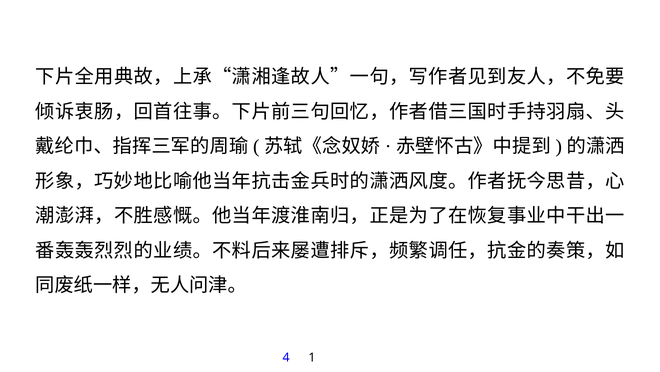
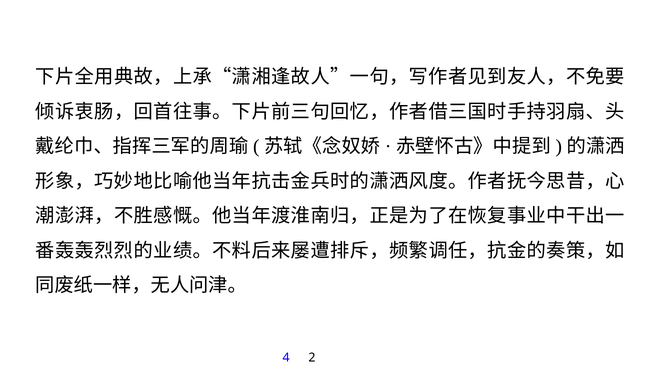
1: 1 -> 2
